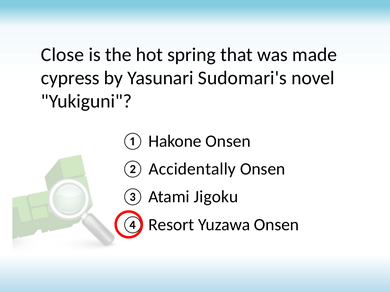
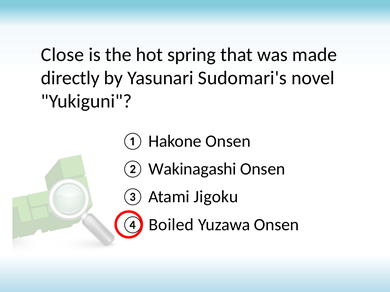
cypress: cypress -> directly
Accidentally: Accidentally -> Wakinagashi
Resort: Resort -> Boiled
